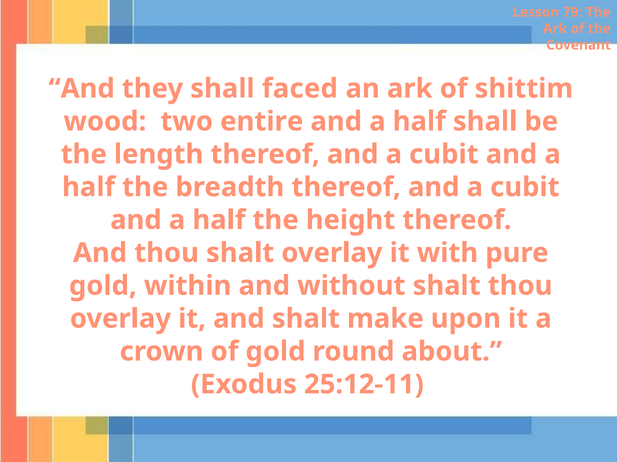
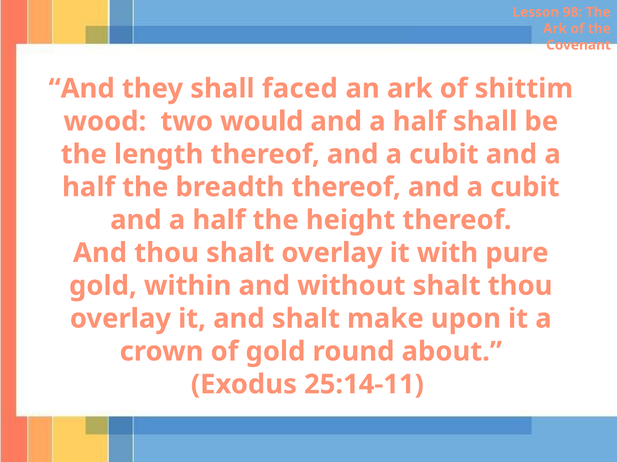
79: 79 -> 98
entire: entire -> would
25:12-11: 25:12-11 -> 25:14-11
